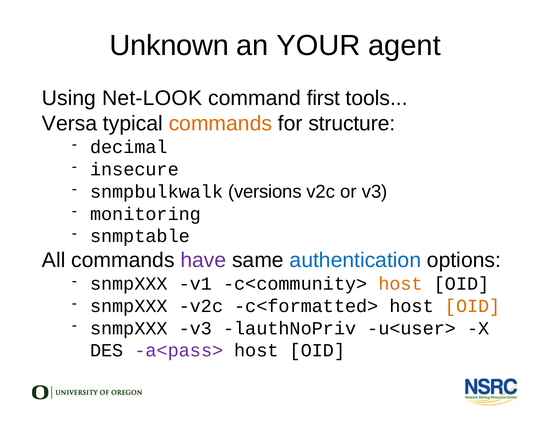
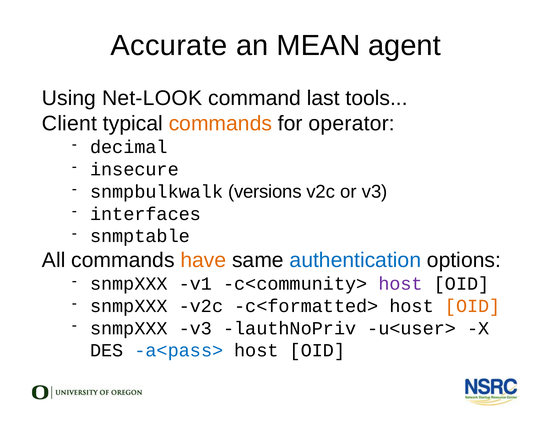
Unknown: Unknown -> Accurate
YOUR: YOUR -> MEAN
first: first -> last
Versa: Versa -> Client
structure: structure -> operator
monitoring: monitoring -> interfaces
have colour: purple -> orange
host at (401, 284) colour: orange -> purple
a<pass> colour: purple -> blue
